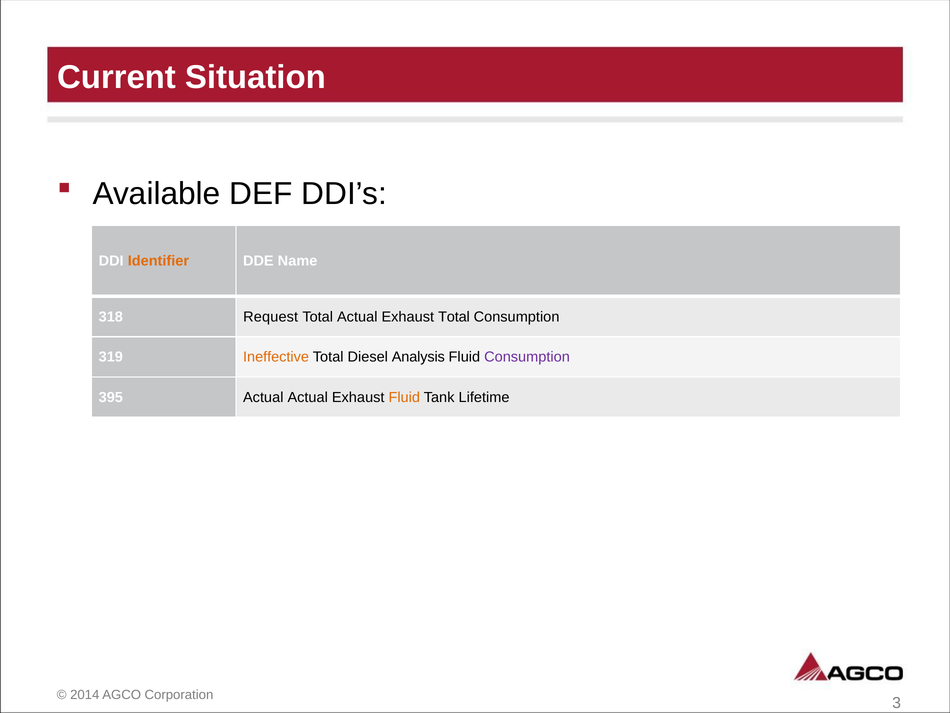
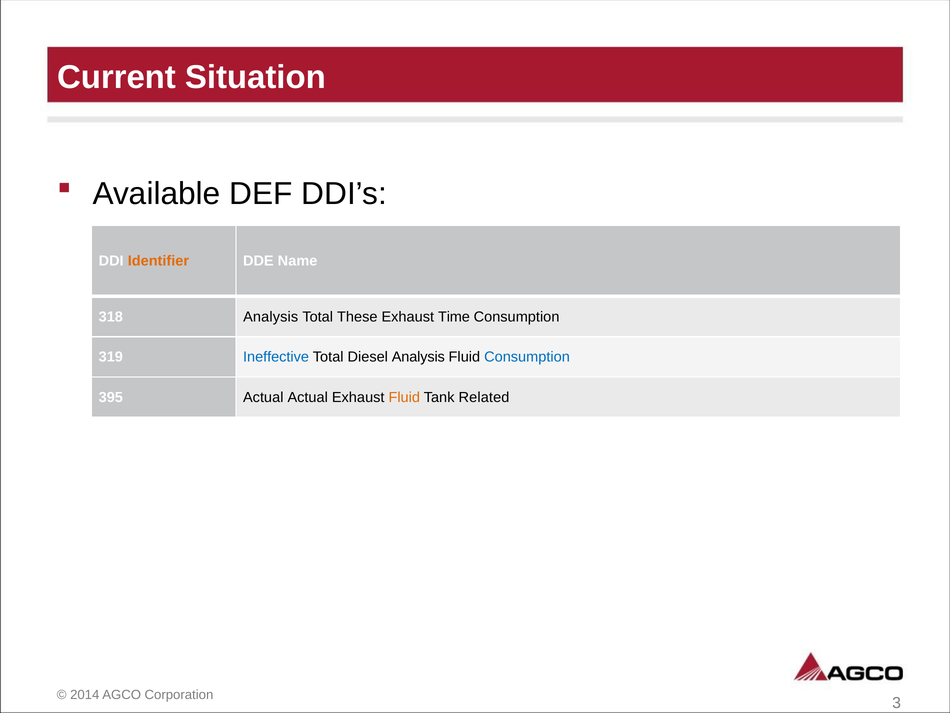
318 Request: Request -> Analysis
Total Actual: Actual -> These
Exhaust Total: Total -> Time
Ineffective colour: orange -> blue
Consumption at (527, 357) colour: purple -> blue
Lifetime: Lifetime -> Related
